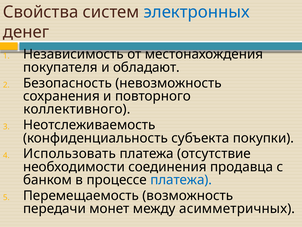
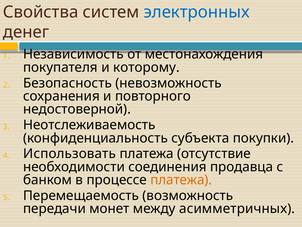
обладают: обладают -> которому
коллективного: коллективного -> недостоверной
платежа at (181, 180) colour: blue -> orange
